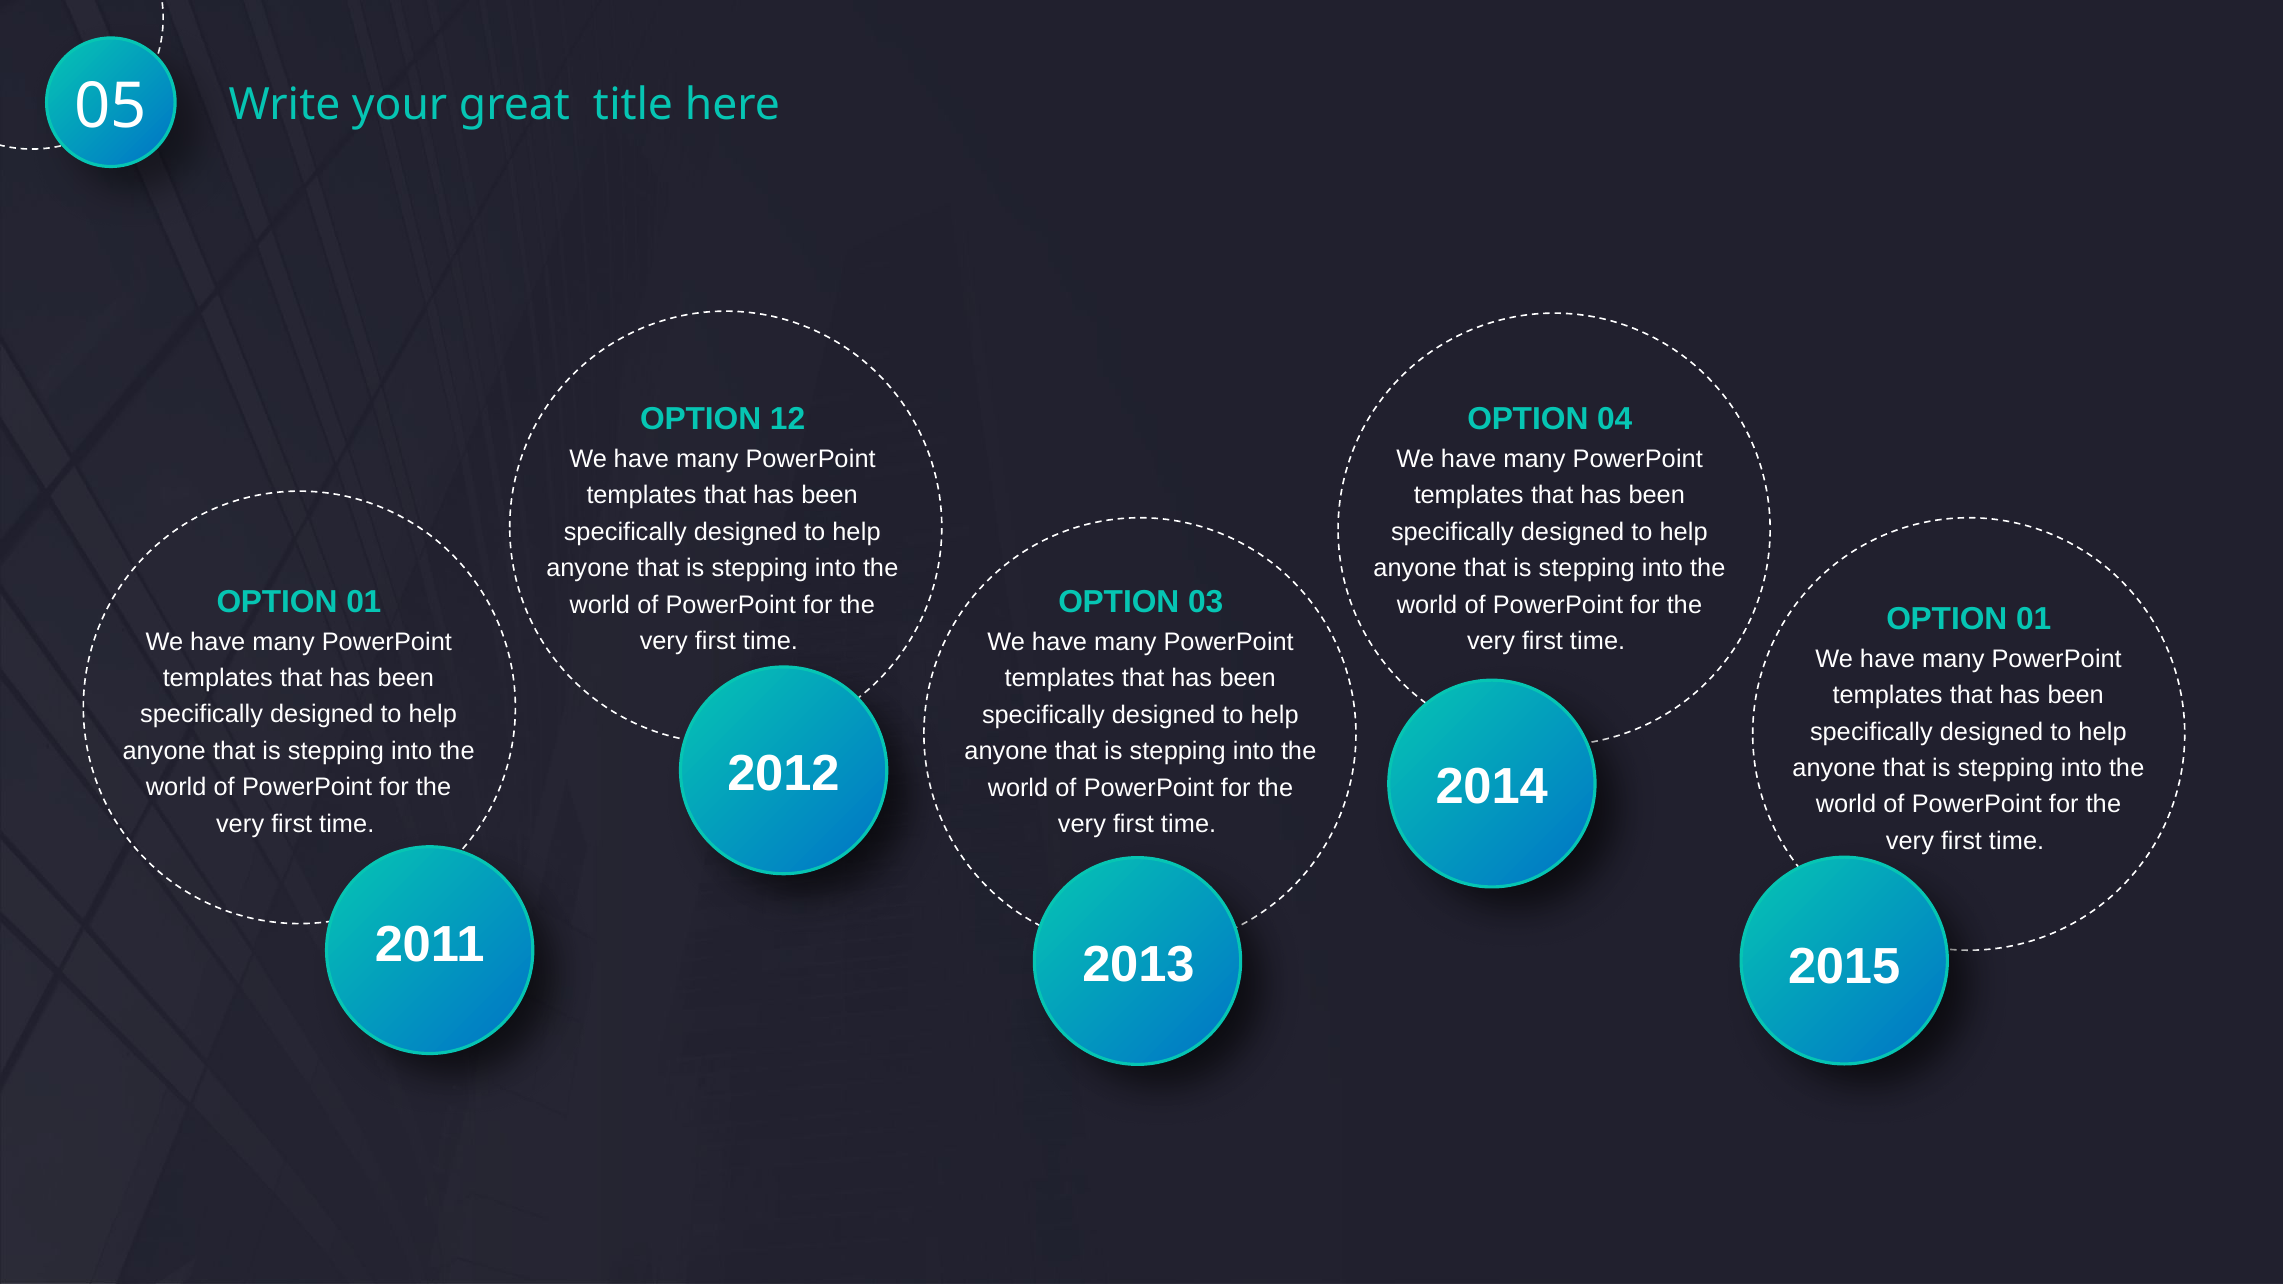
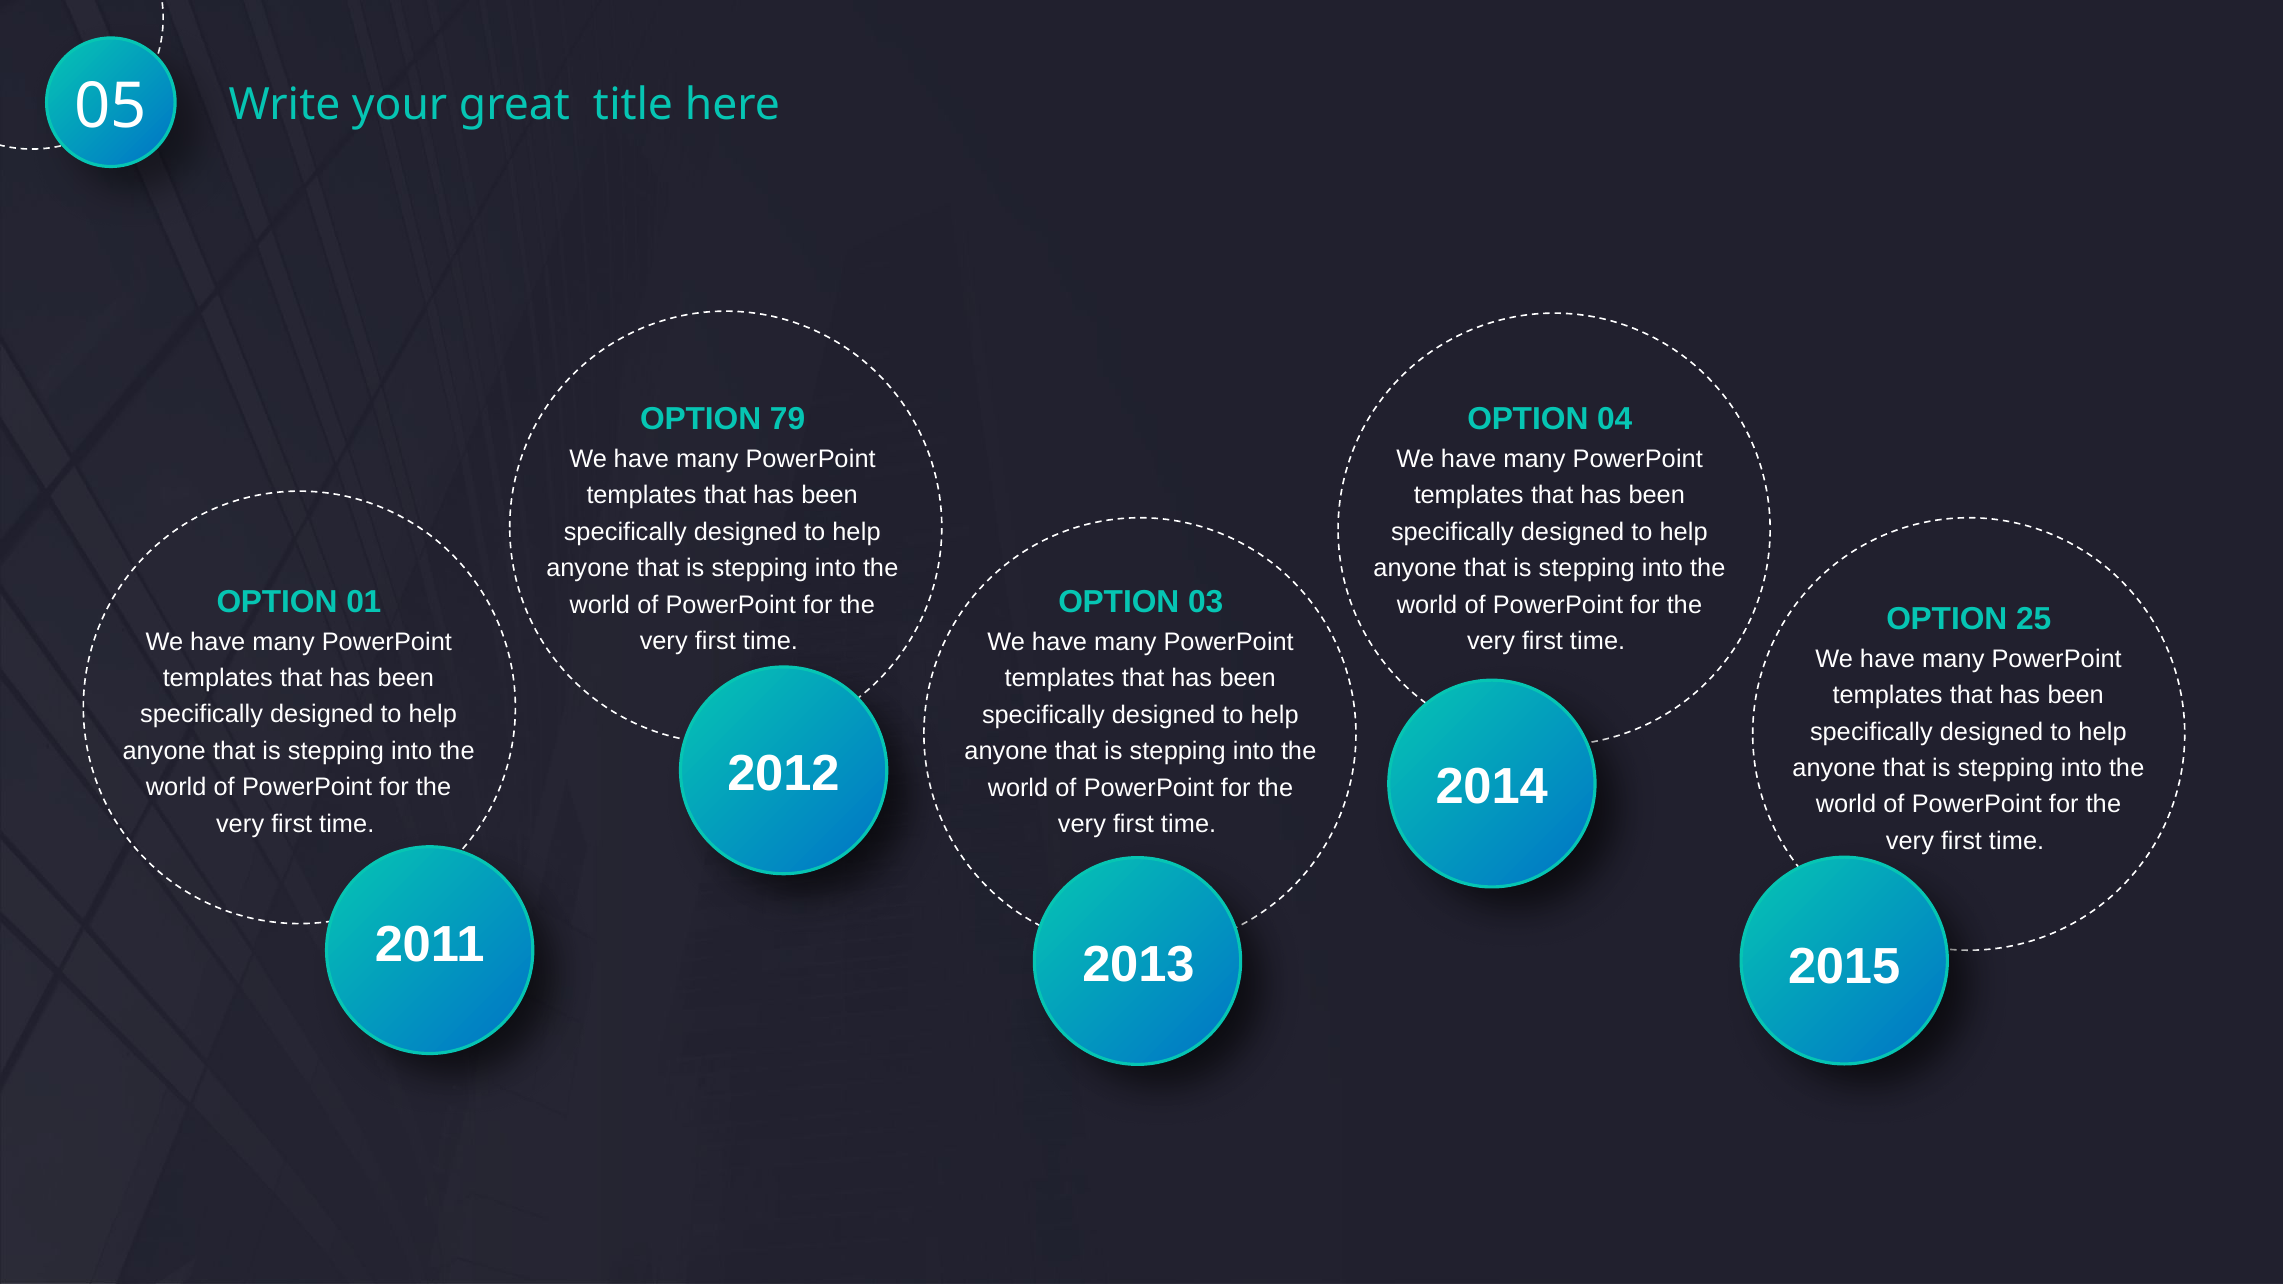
12: 12 -> 79
01 at (2034, 619): 01 -> 25
